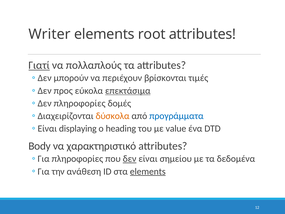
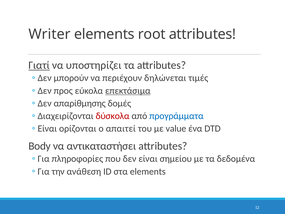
πολλαπλούς: πολλαπλούς -> υποστηρίζει
βρίσκονται: βρίσκονται -> δηλώνεται
πληροφορίες at (80, 103): πληροφορίες -> απαρίθμησης
δύσκολα colour: orange -> red
displaying: displaying -> ορίζονται
heading: heading -> απαιτεί
χαρακτηριστικό: χαρακτηριστικό -> αντικαταστήσει
δεν underline: present -> none
elements at (148, 171) underline: present -> none
